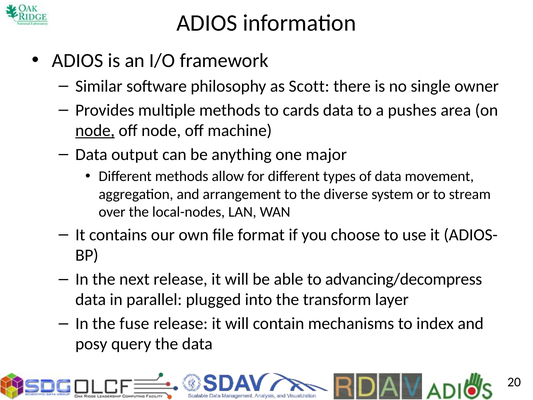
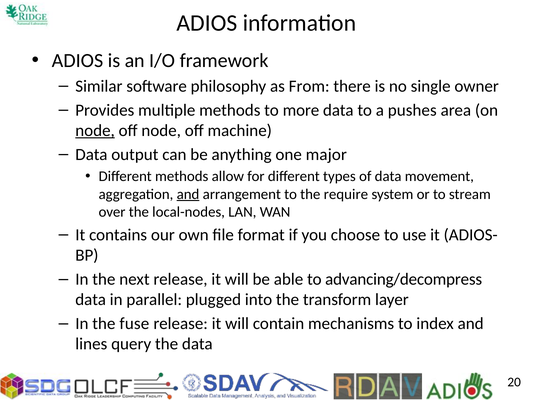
Scott: Scott -> From
cards: cards -> more
and at (188, 194) underline: none -> present
diverse: diverse -> require
posy: posy -> lines
